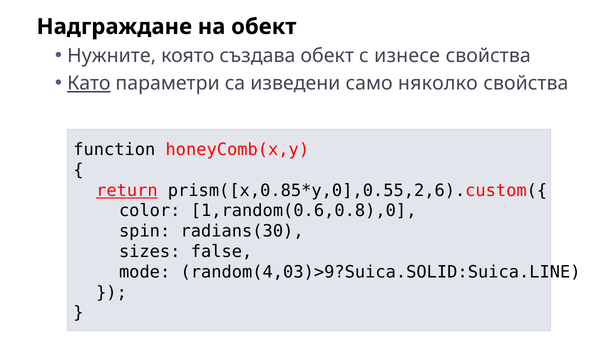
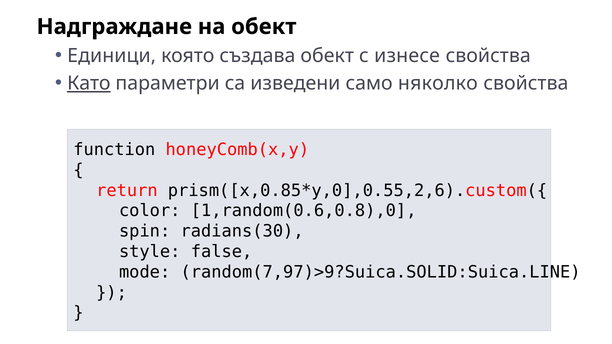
Нужните: Нужните -> Единици
return underline: present -> none
sizes: sizes -> style
random(4,03)>9?Suica.SOLID:Suica.LINE: random(4,03)>9?Suica.SOLID:Suica.LINE -> random(7,97)>9?Suica.SOLID:Suica.LINE
